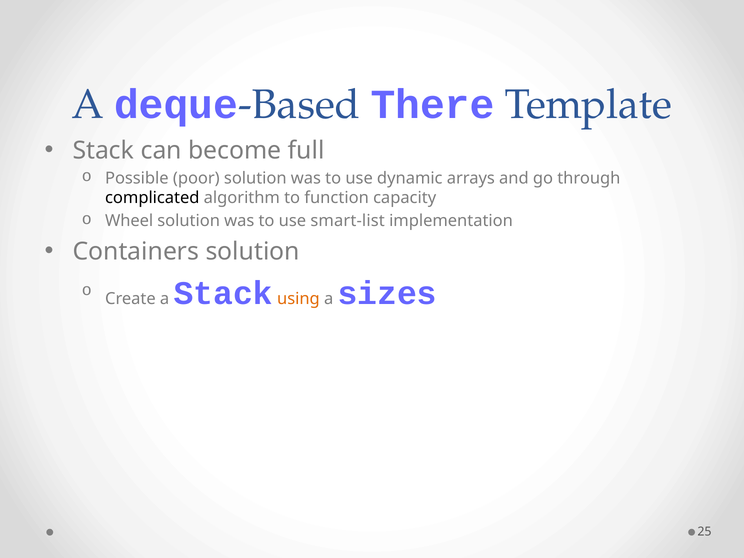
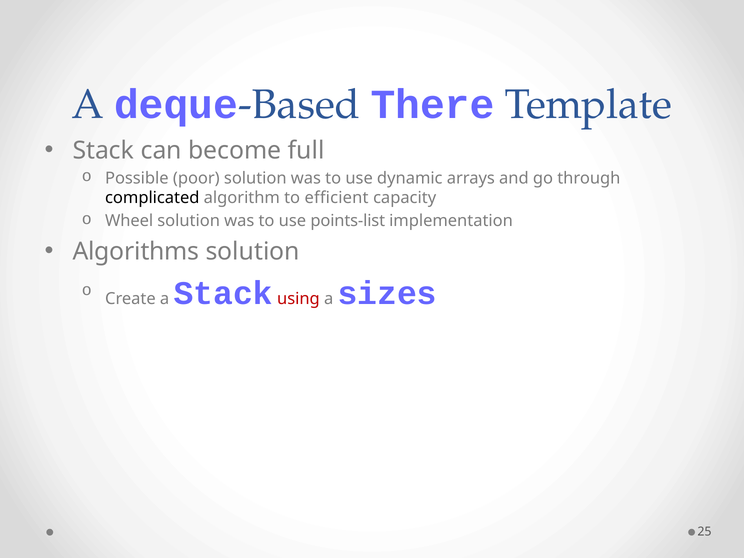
function: function -> efficient
smart-list: smart-list -> points-list
Containers: Containers -> Algorithms
using colour: orange -> red
